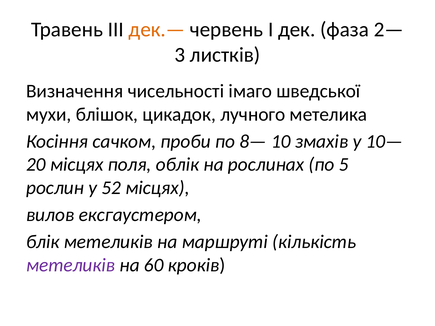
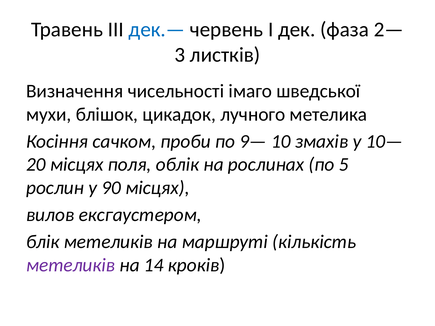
дек.— colour: orange -> blue
8—: 8— -> 9—
52: 52 -> 90
60: 60 -> 14
